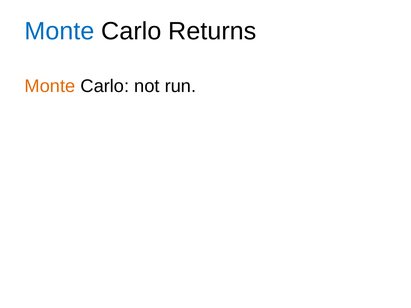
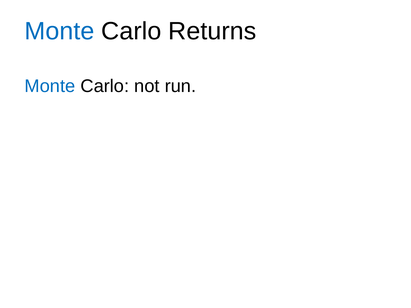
Monte at (50, 86) colour: orange -> blue
